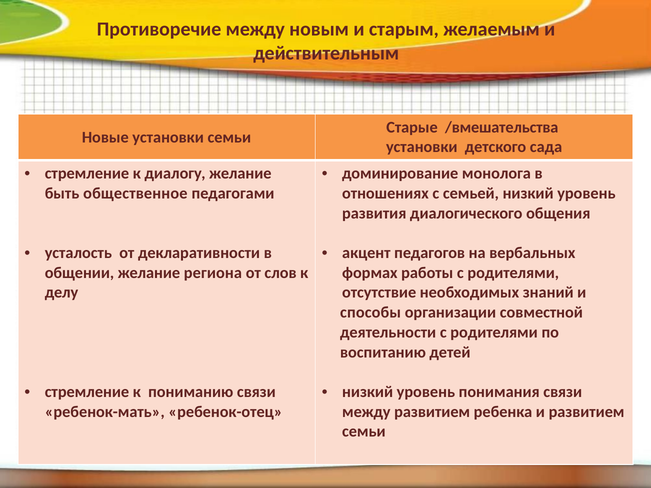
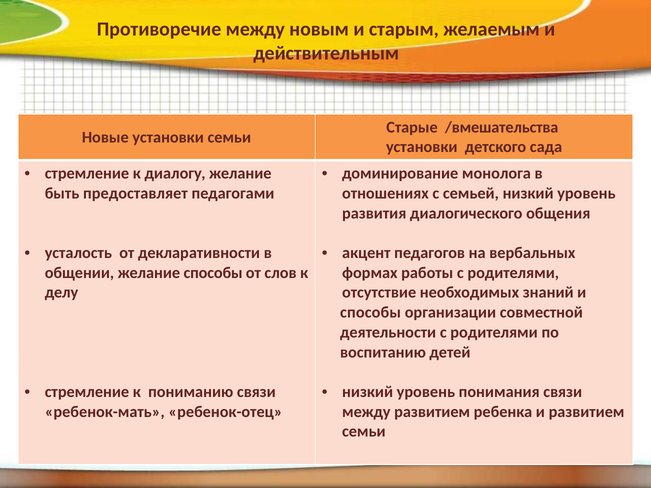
общественное: общественное -> предоставляет
желание региона: региона -> способы
